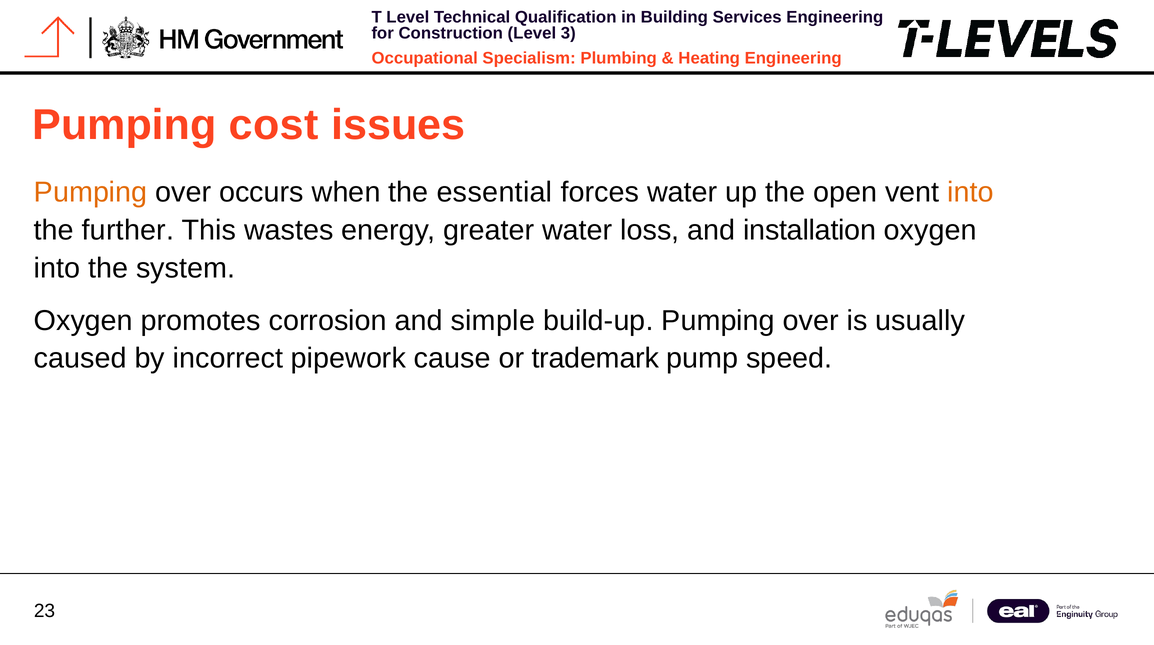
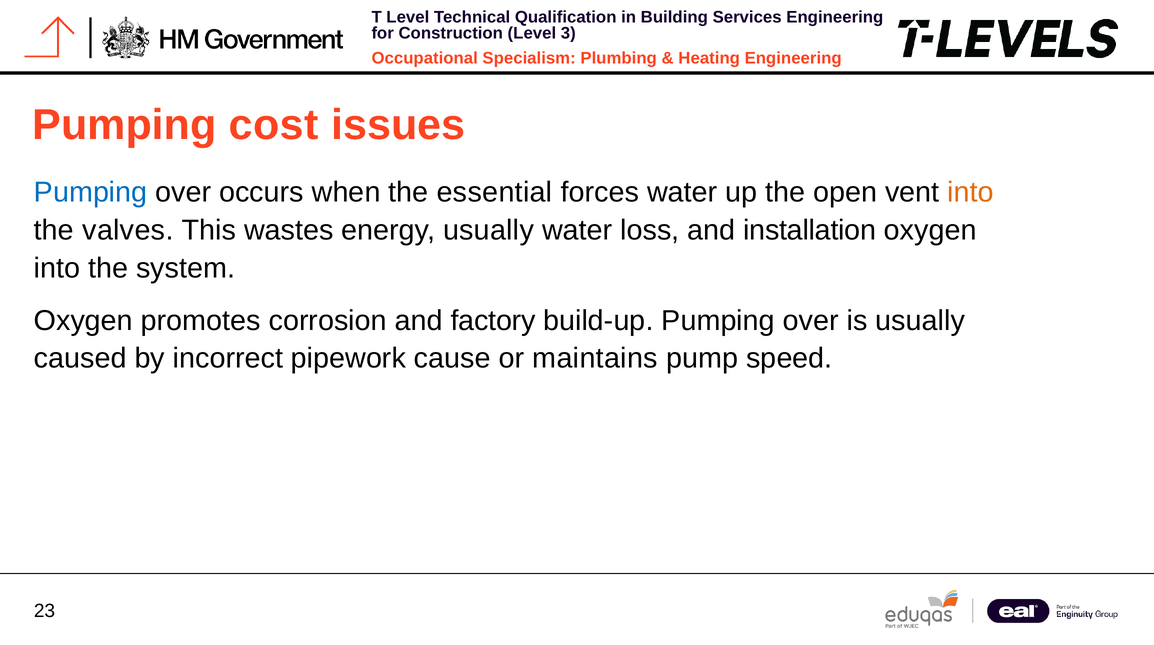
Pumping at (91, 192) colour: orange -> blue
further: further -> valves
energy greater: greater -> usually
simple: simple -> factory
trademark: trademark -> maintains
